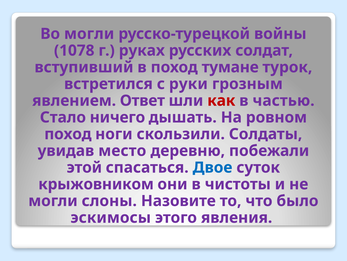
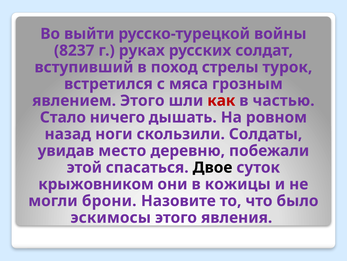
Во могли: могли -> выйти
1078: 1078 -> 8237
тумане: тумане -> стрелы
руки: руки -> мяса
явлением Ответ: Ответ -> Этого
поход at (68, 134): поход -> назад
Двое colour: blue -> black
чистоты: чистоты -> кожицы
слоны: слоны -> брони
